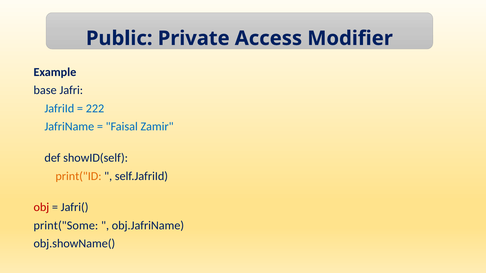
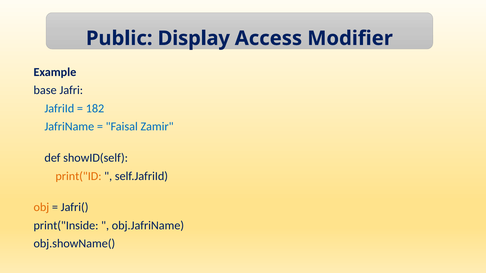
Private: Private -> Display
222: 222 -> 182
obj colour: red -> orange
print("Some: print("Some -> print("Inside
